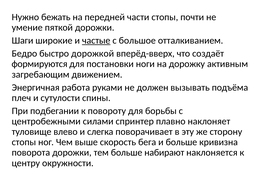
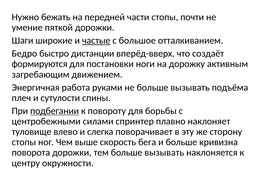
дорожкой: дорожкой -> дистанции
не должен: должен -> больше
подбегании underline: none -> present
тем больше набирают: набирают -> вызывать
